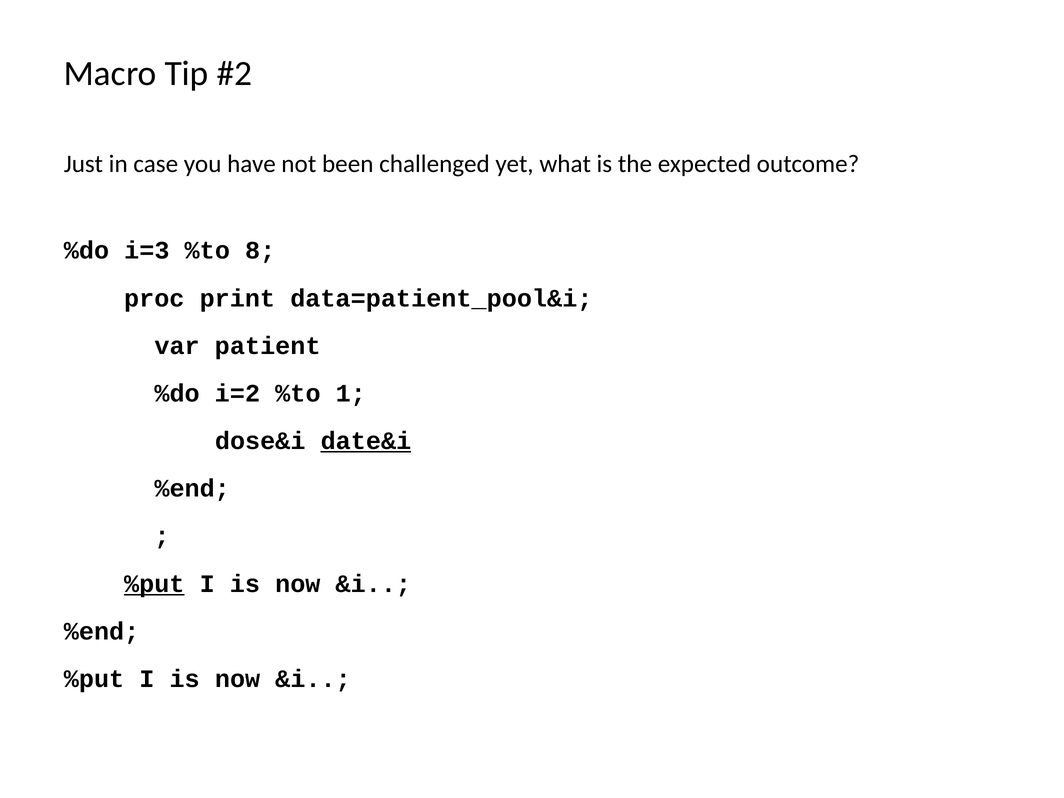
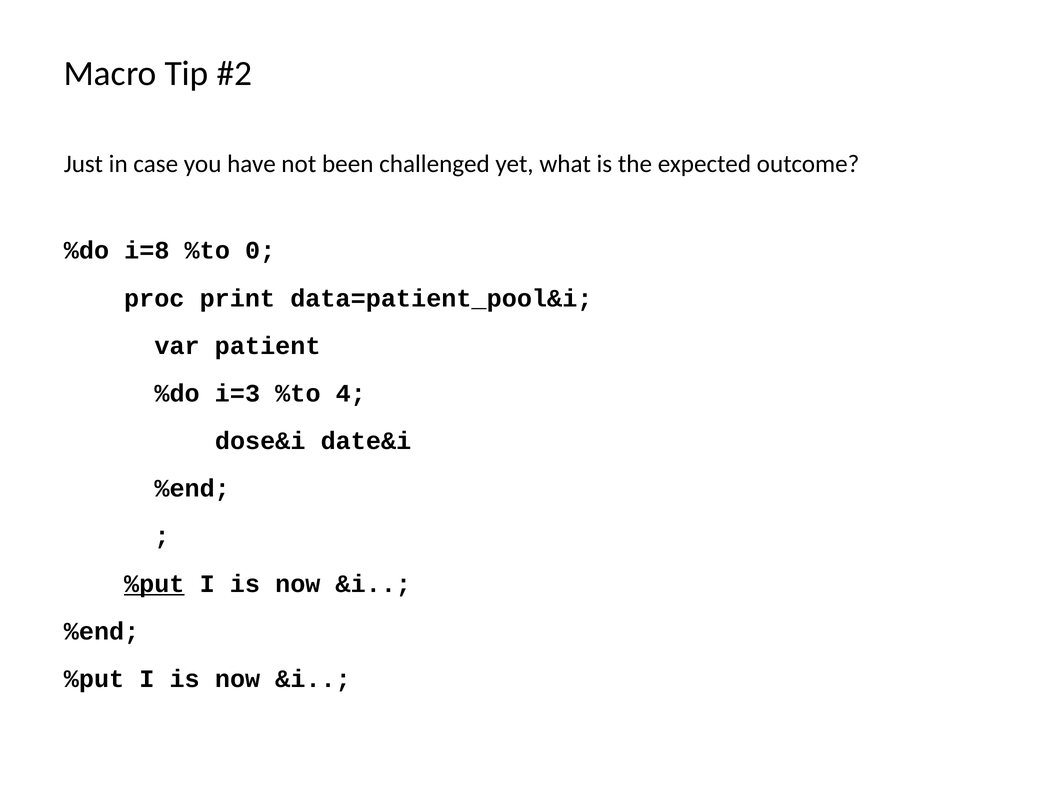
i=3: i=3 -> i=8
8: 8 -> 0
i=2: i=2 -> i=3
1: 1 -> 4
date&i underline: present -> none
